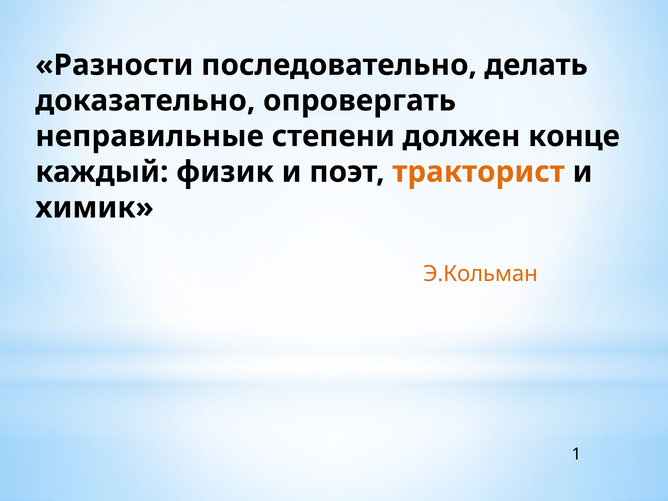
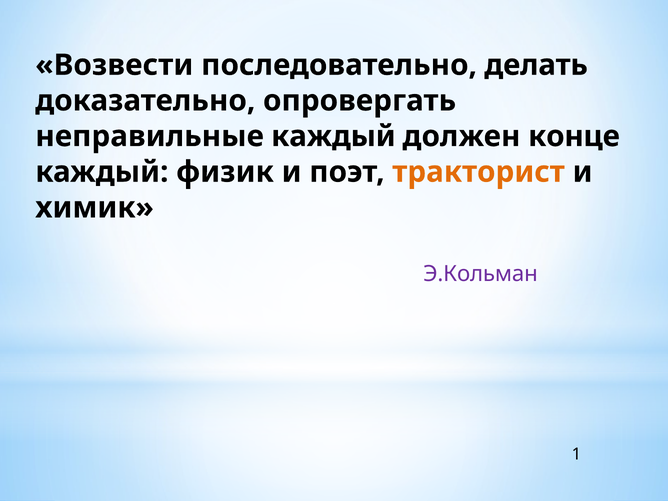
Разности: Разности -> Возвести
неправильные степени: степени -> каждый
Э.Кольман colour: orange -> purple
